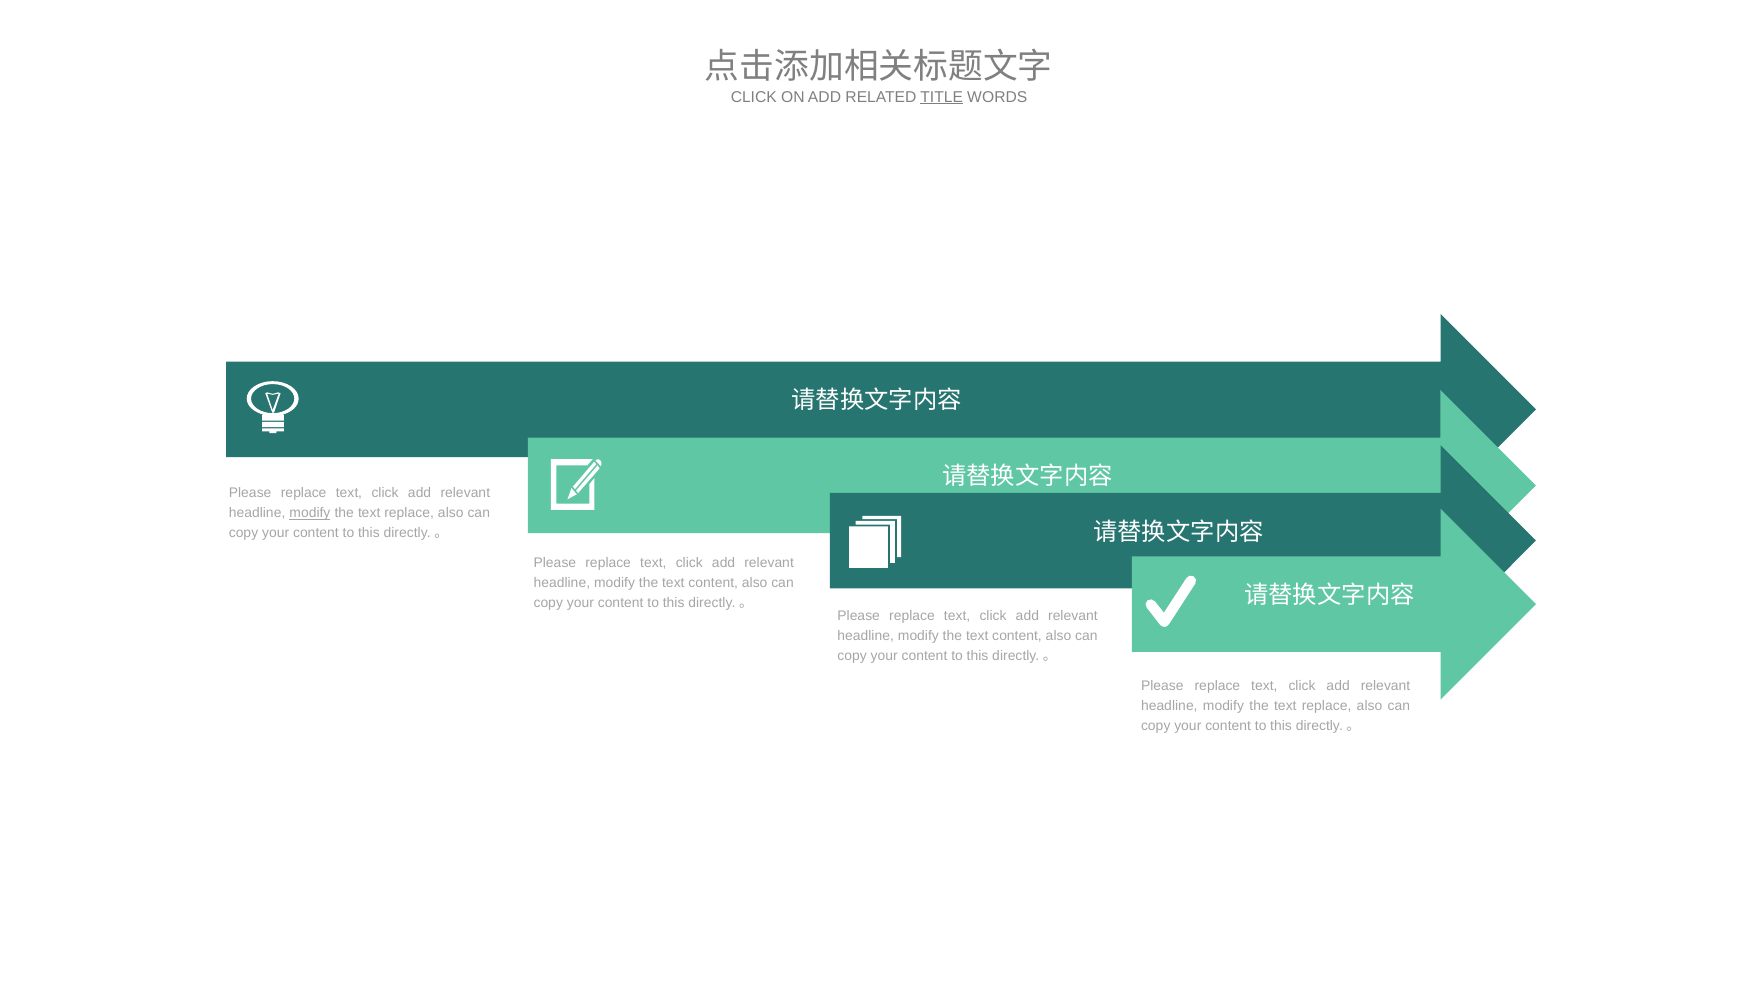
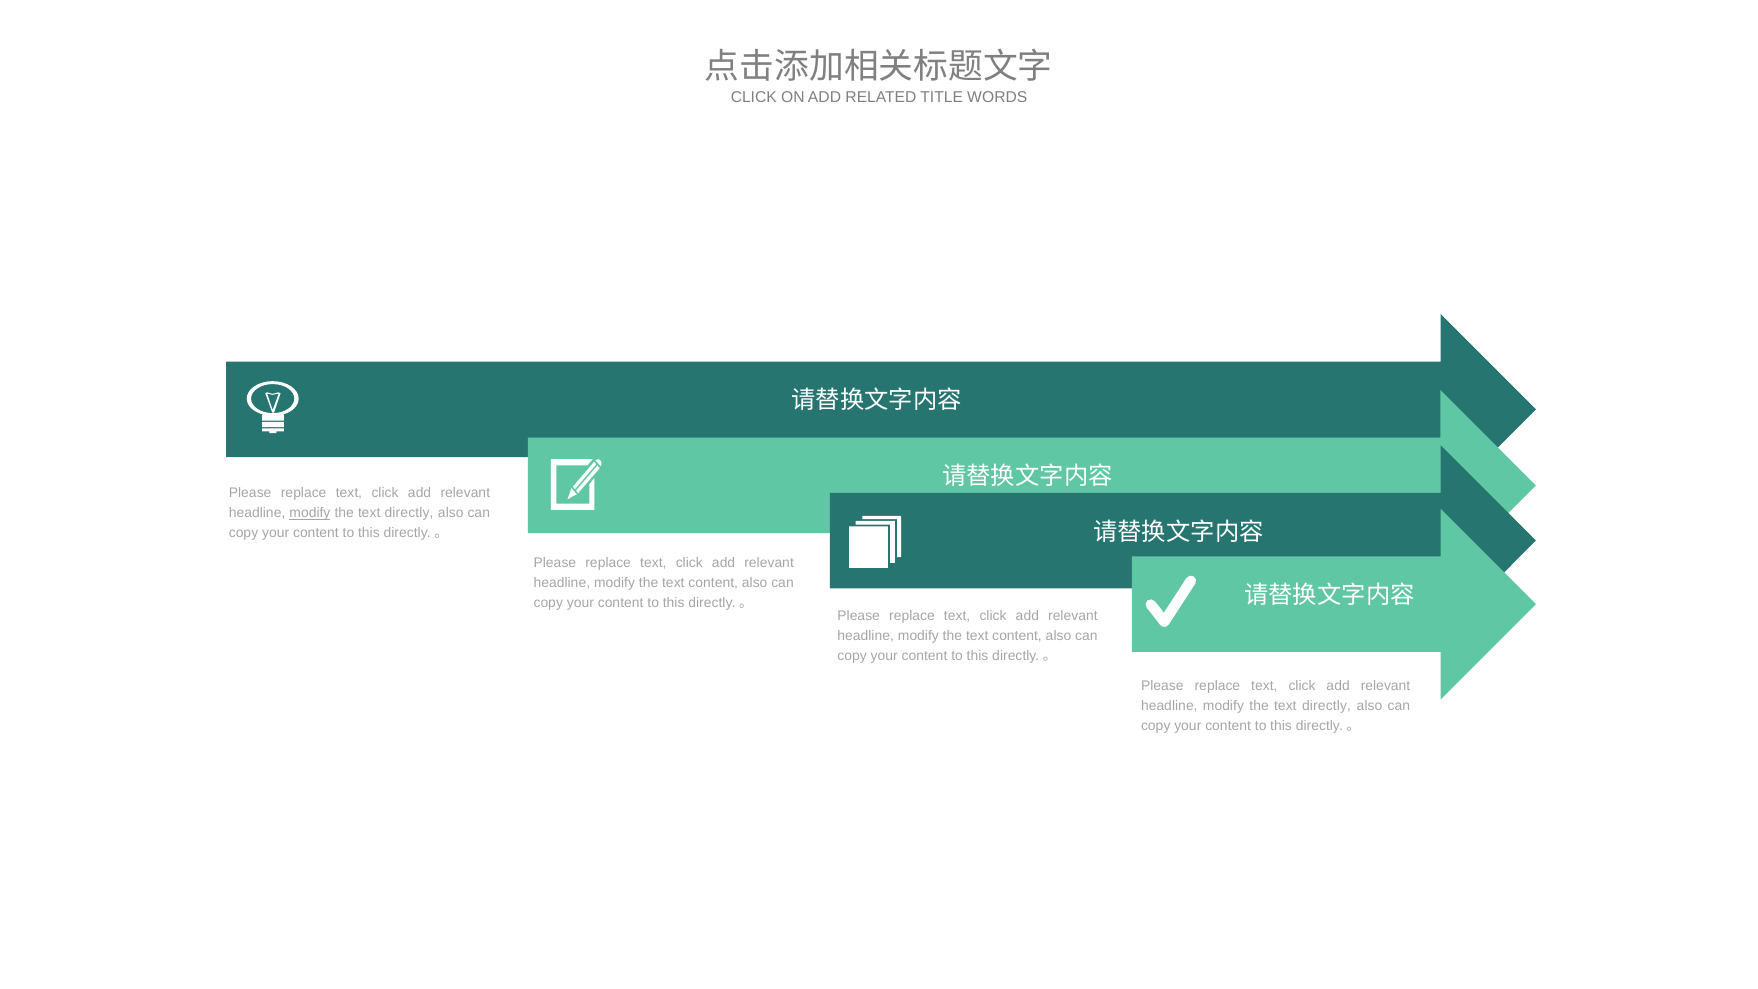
TITLE underline: present -> none
replace at (409, 513): replace -> directly
replace at (1327, 706): replace -> directly
